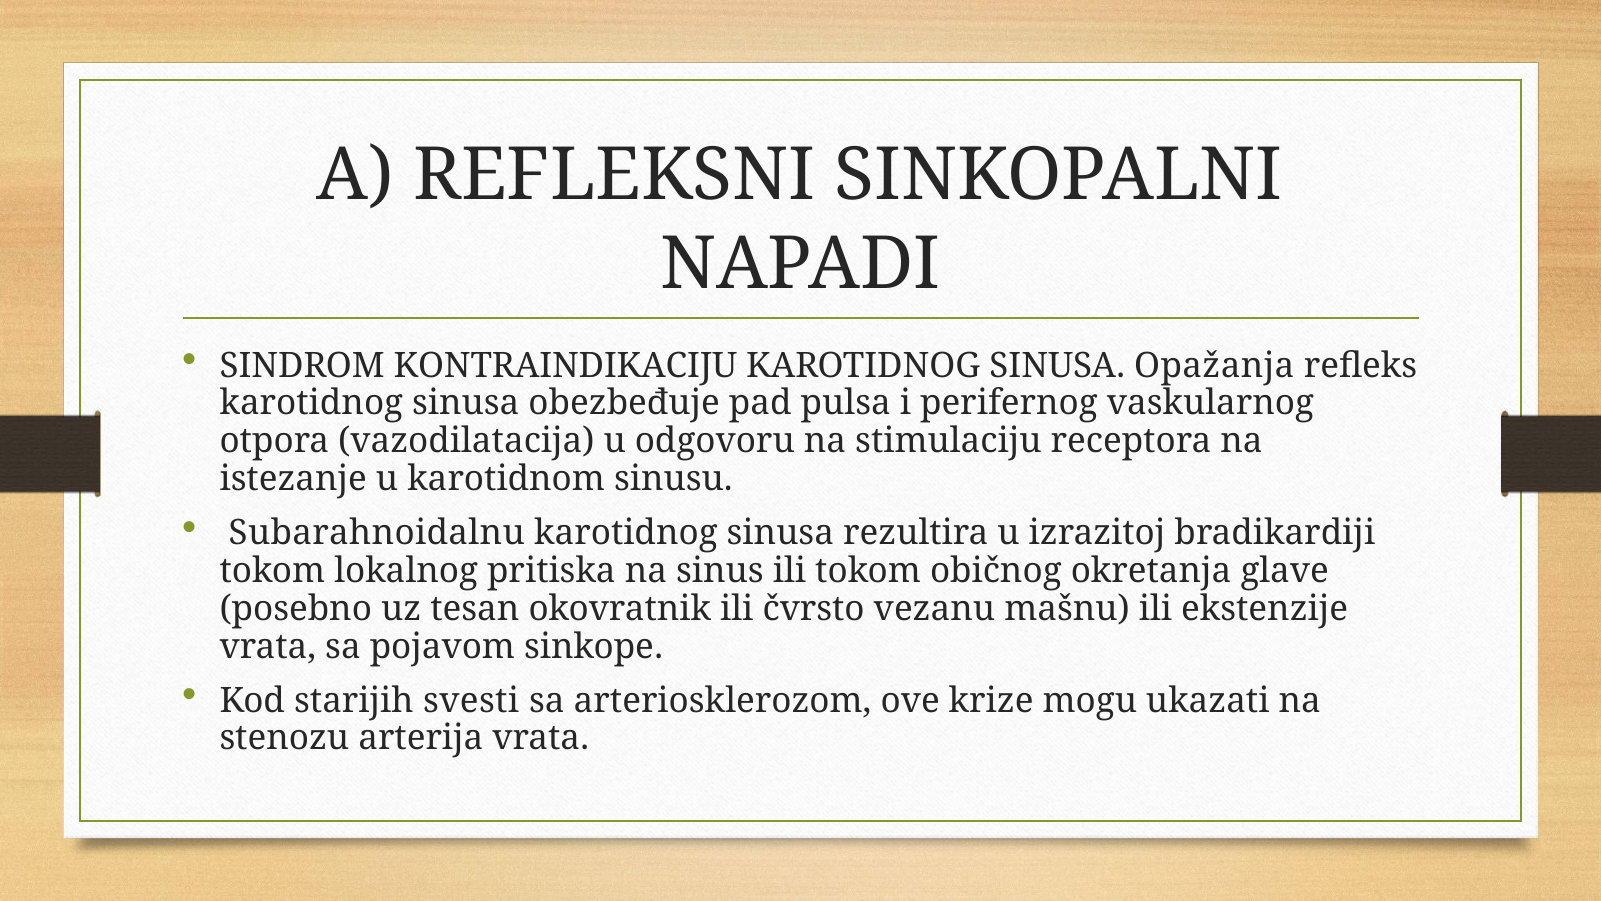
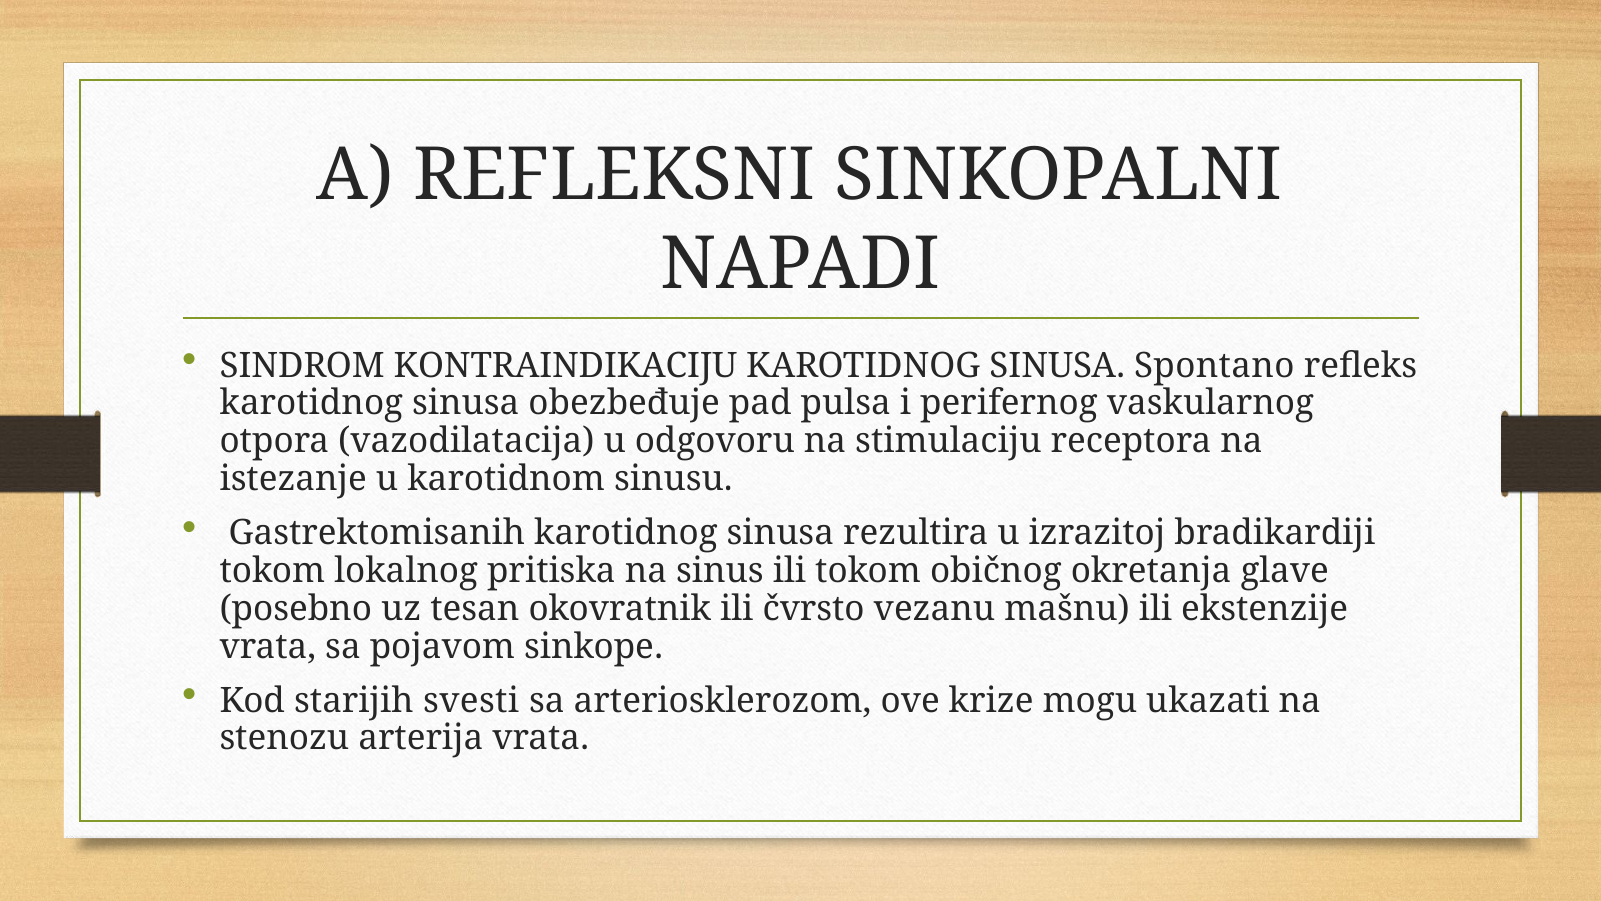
Opažanja: Opažanja -> Spontano
Subarahnoidalnu: Subarahnoidalnu -> Gastrektomisanih
